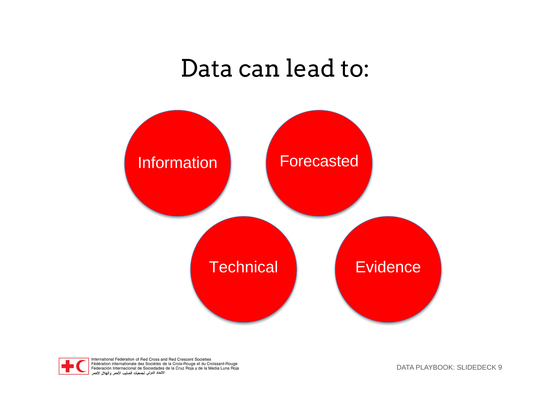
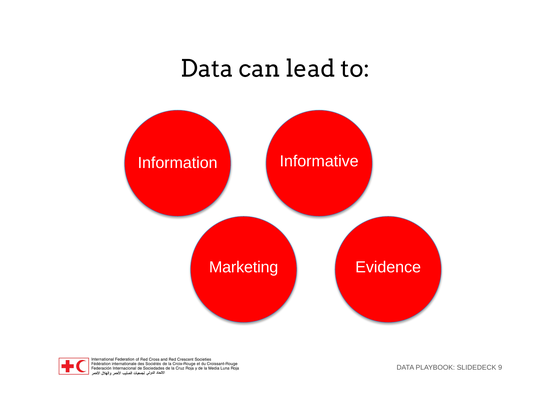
Forecasted: Forecasted -> Informative
Technical: Technical -> Marketing
